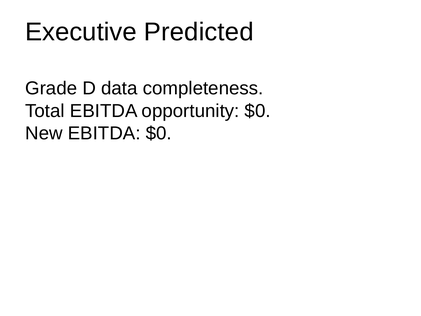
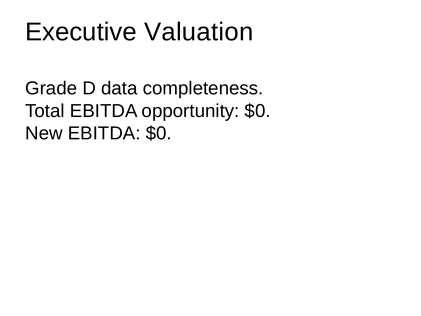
Predicted: Predicted -> Valuation
